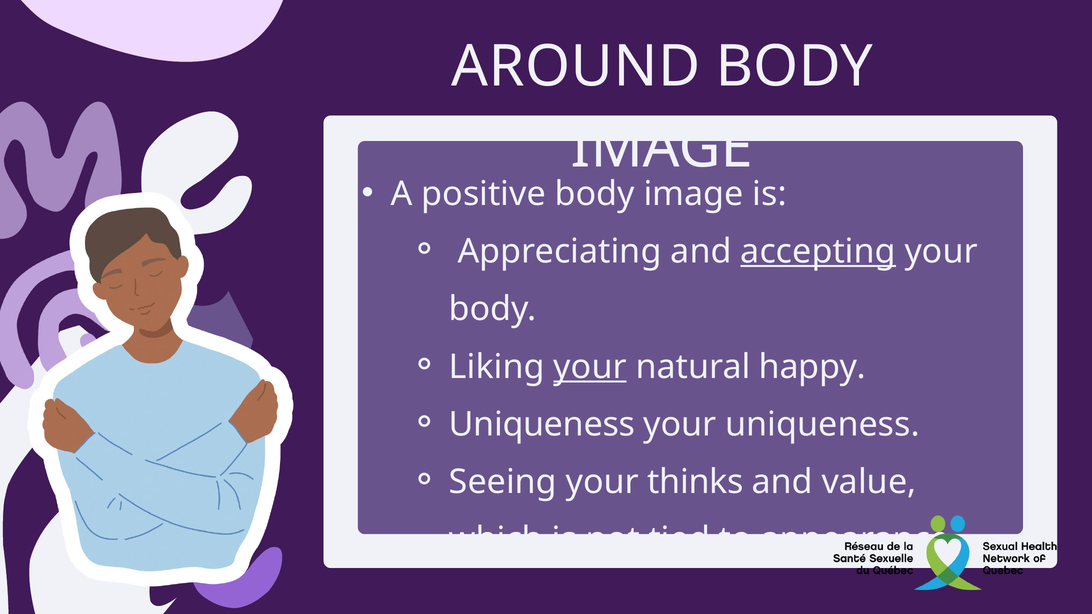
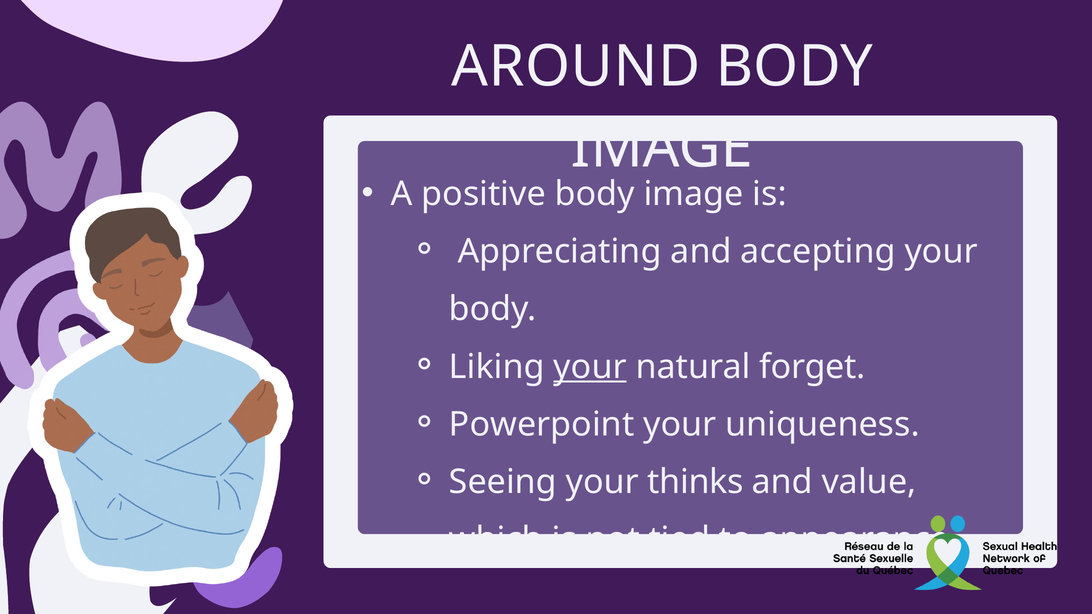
accepting underline: present -> none
happy: happy -> forget
Uniqueness at (542, 425): Uniqueness -> Powerpoint
